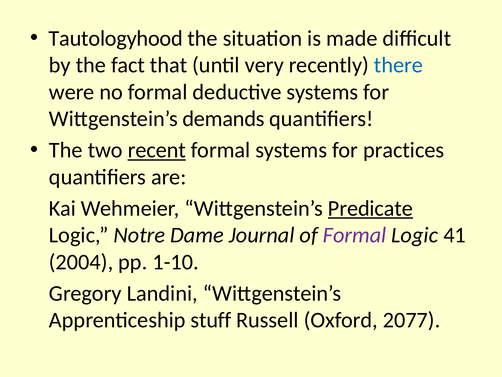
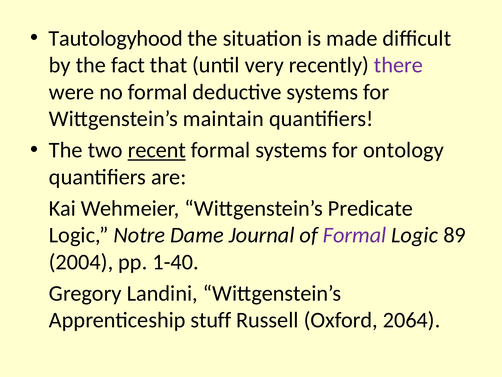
there colour: blue -> purple
demands: demands -> maintain
practices: practices -> ontology
Predicate underline: present -> none
41: 41 -> 89
1-10: 1-10 -> 1-40
2077: 2077 -> 2064
